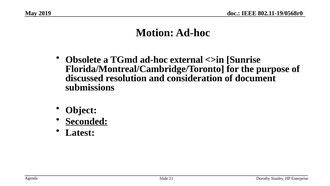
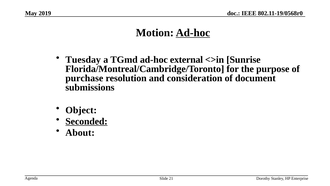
Ad-hoc at (193, 33) underline: none -> present
Obsolete: Obsolete -> Tuesday
discussed: discussed -> purchase
Latest: Latest -> About
